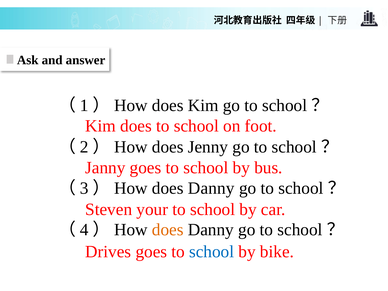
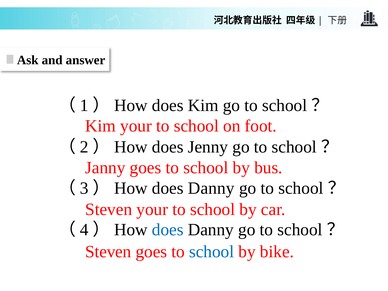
Kim does: does -> your
does at (168, 230) colour: orange -> blue
Drives at (108, 252): Drives -> Steven
